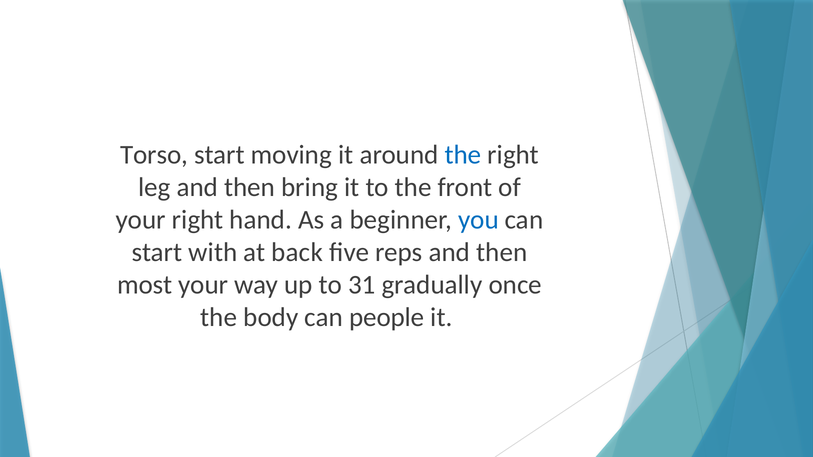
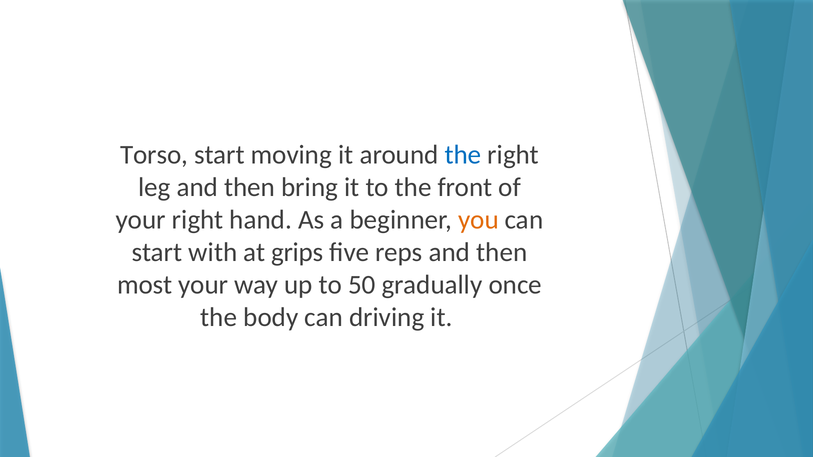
you colour: blue -> orange
back: back -> grips
31: 31 -> 50
people: people -> driving
